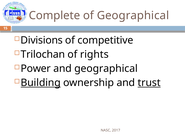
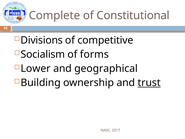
of Geographical: Geographical -> Constitutional
Trilochan: Trilochan -> Socialism
rights: rights -> forms
Power: Power -> Lower
Building underline: present -> none
